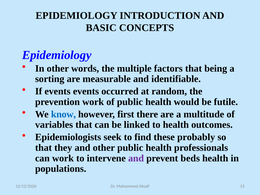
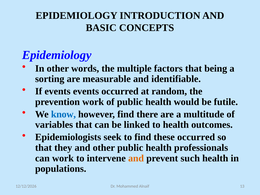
however first: first -> find
these probably: probably -> occurred
and at (136, 158) colour: purple -> orange
beds: beds -> such
